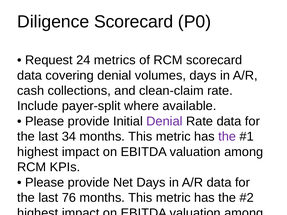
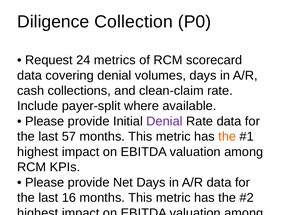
Diligence Scorecard: Scorecard -> Collection
34: 34 -> 57
the at (227, 137) colour: purple -> orange
76: 76 -> 16
